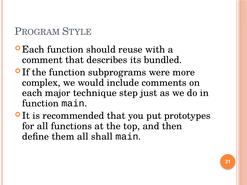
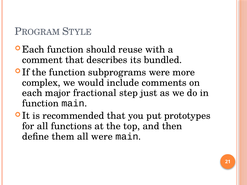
technique: technique -> fractional
all shall: shall -> were
